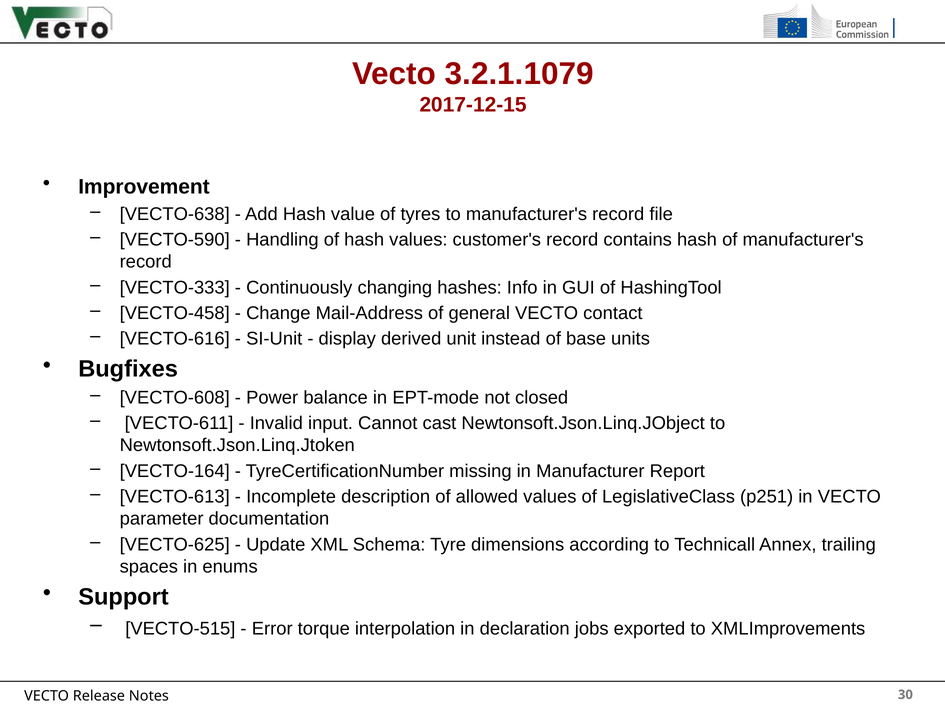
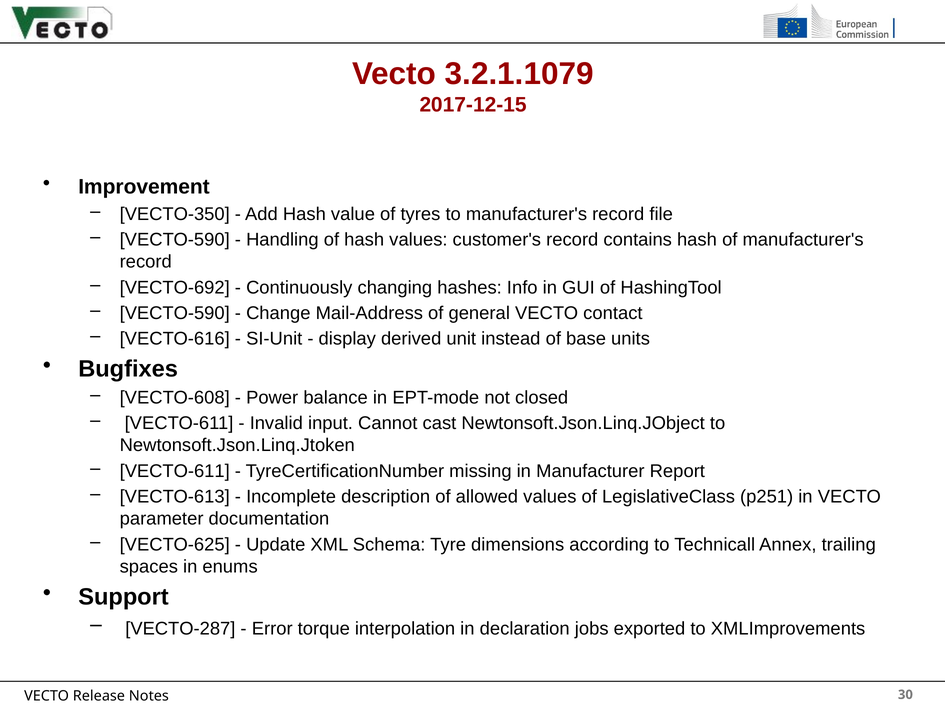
VECTO-638: VECTO-638 -> VECTO-350
VECTO-333: VECTO-333 -> VECTO-692
VECTO-458 at (175, 314): VECTO-458 -> VECTO-590
VECTO-164 at (175, 472): VECTO-164 -> VECTO-611
VECTO-515: VECTO-515 -> VECTO-287
